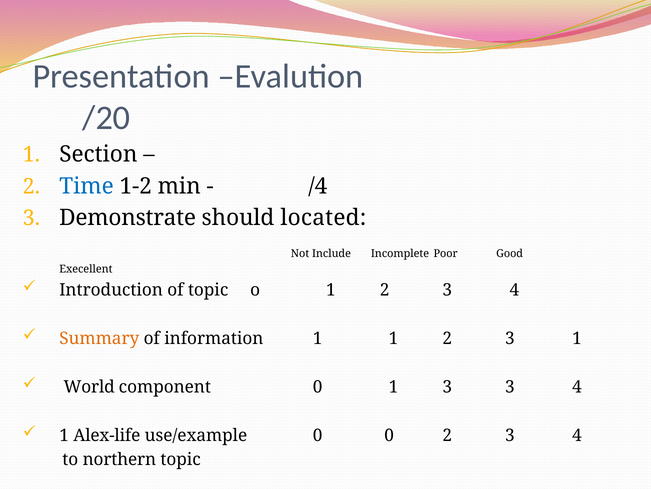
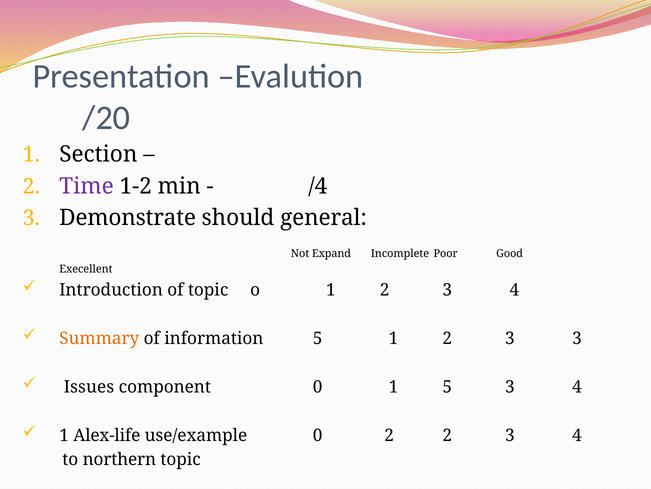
Time colour: blue -> purple
located: located -> general
Include: Include -> Expand
information 1: 1 -> 5
3 1: 1 -> 3
World: World -> Issues
1 3: 3 -> 5
0 0: 0 -> 2
